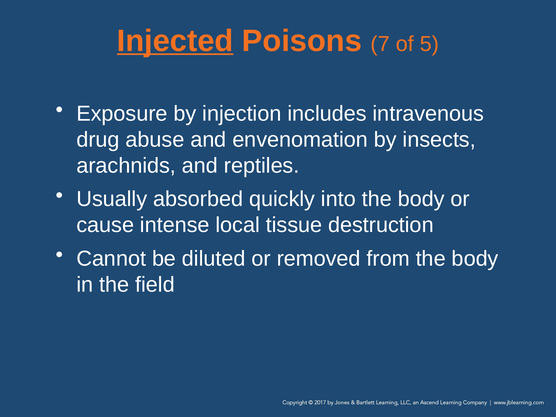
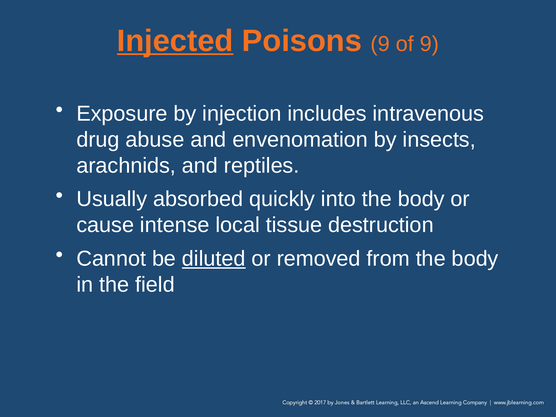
Poisons 7: 7 -> 9
of 5: 5 -> 9
diluted underline: none -> present
